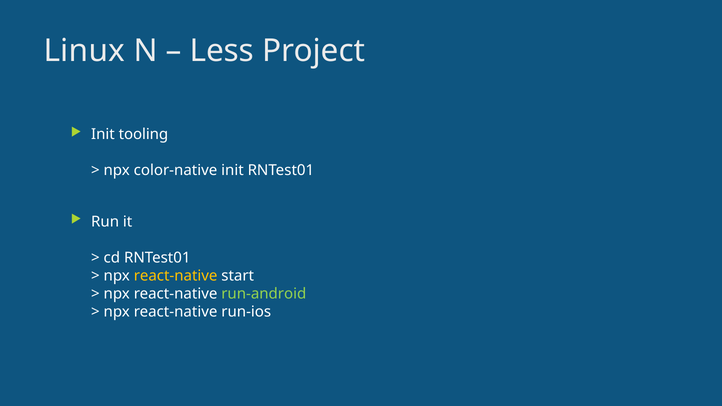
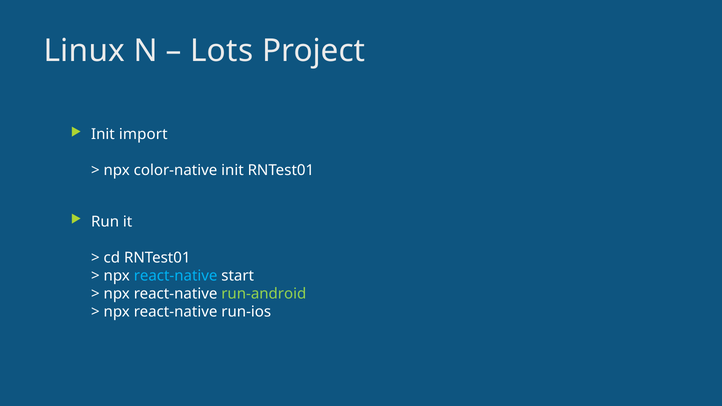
Less: Less -> Lots
tooling: tooling -> import
react-native at (176, 276) colour: yellow -> light blue
